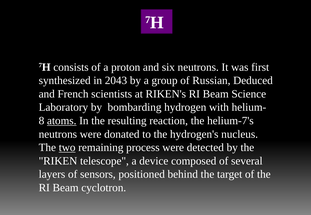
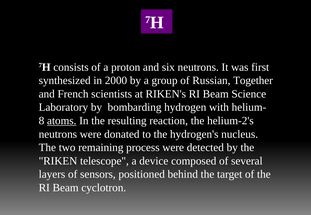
2043: 2043 -> 2000
Deduced: Deduced -> Together
helium-7's: helium-7's -> helium-2's
two underline: present -> none
